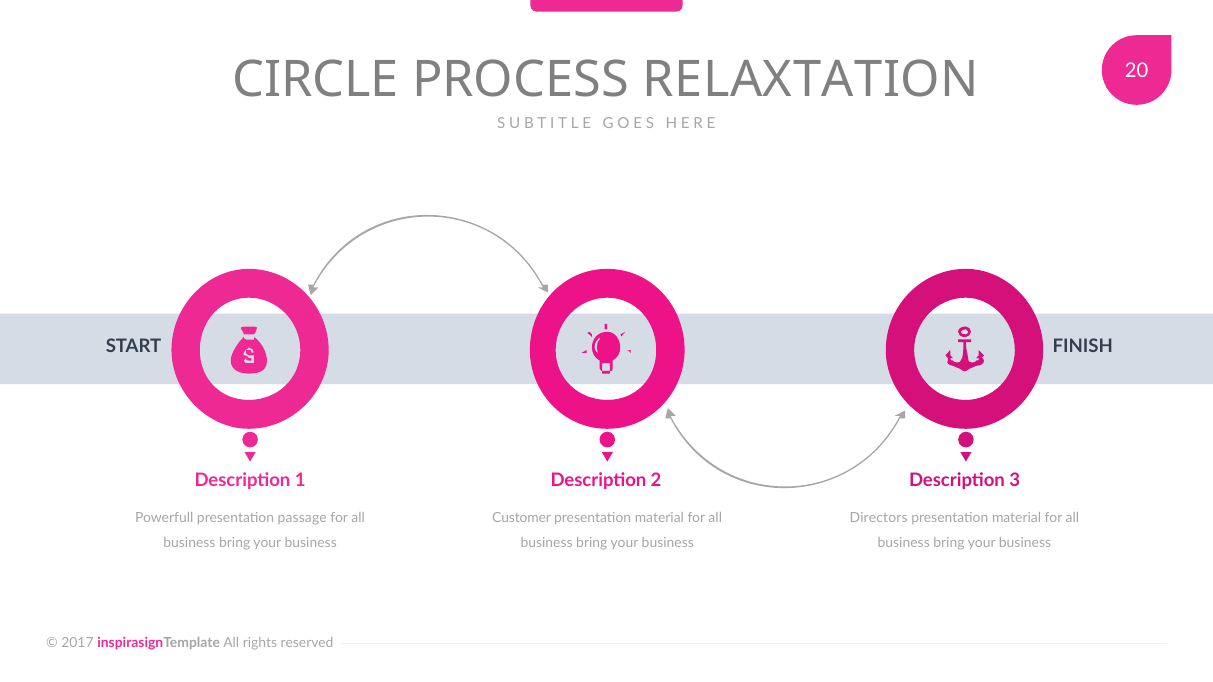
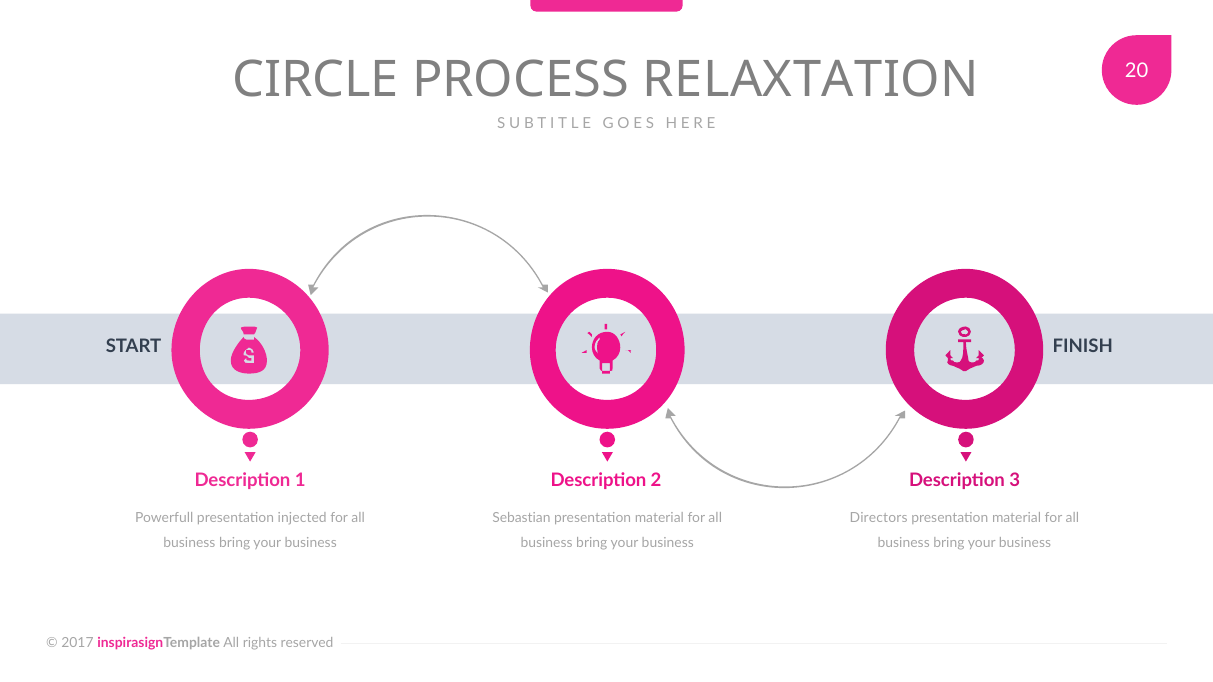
passage: passage -> injected
Customer: Customer -> Sebastian
